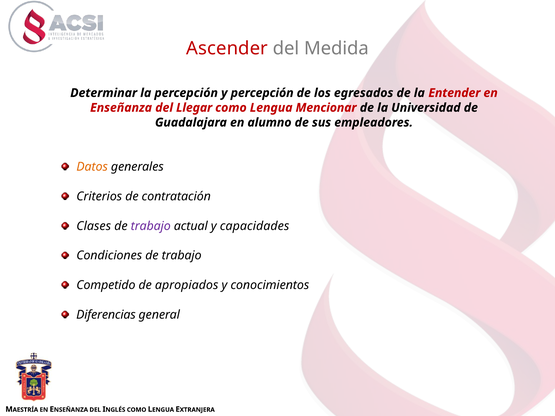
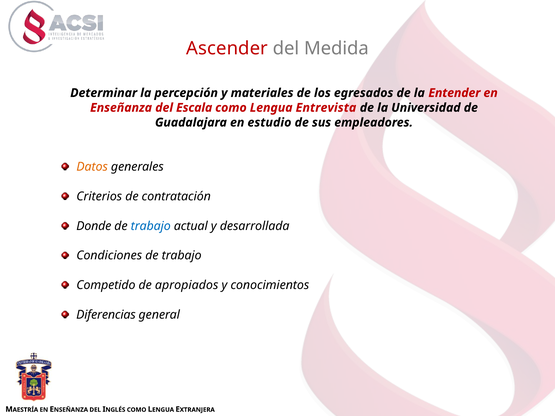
y percepción: percepción -> materiales
Llegar: Llegar -> Escala
Mencionar: Mencionar -> Entrevista
alumno: alumno -> estudio
Clases: Clases -> Donde
trabajo at (151, 226) colour: purple -> blue
capacidades: capacidades -> desarrollada
